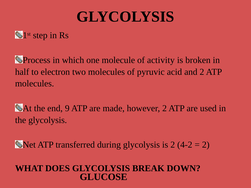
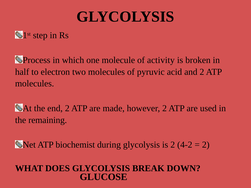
end 9: 9 -> 2
the glycolysis: glycolysis -> remaining
transferred: transferred -> biochemist
